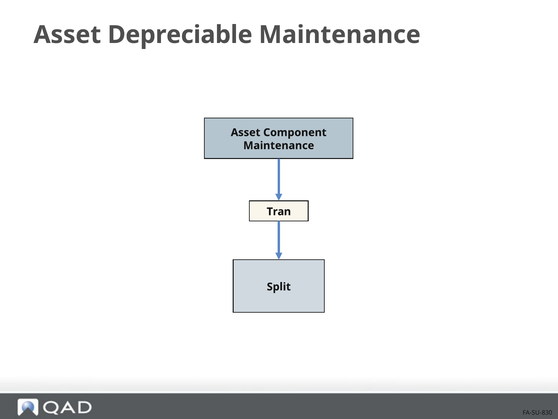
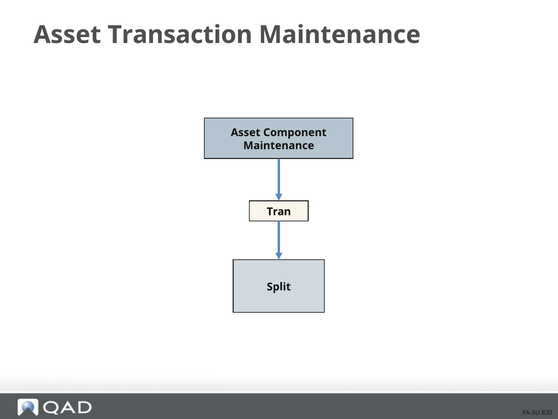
Depreciable: Depreciable -> Transaction
